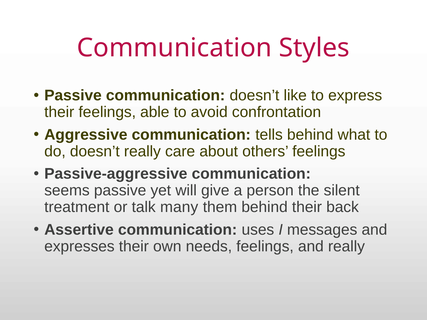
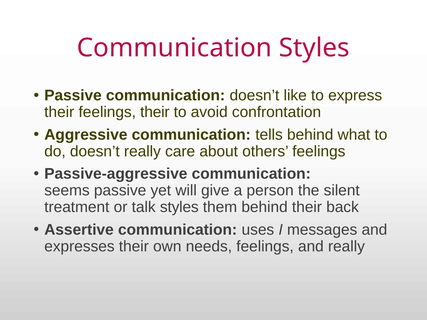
feelings able: able -> their
talk many: many -> styles
